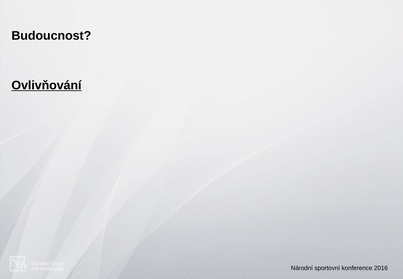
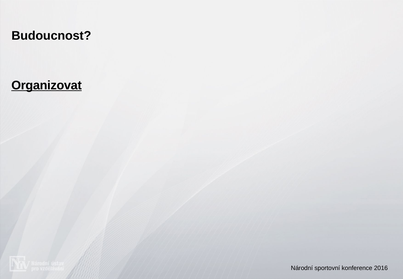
Ovlivňování: Ovlivňování -> Organizovat
